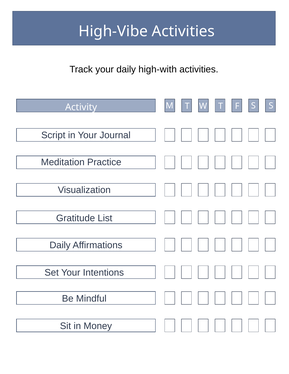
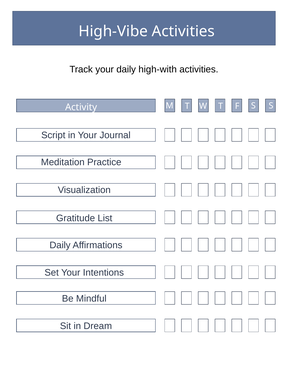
Money: Money -> Dream
